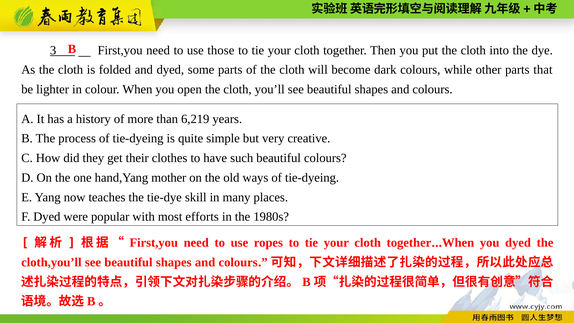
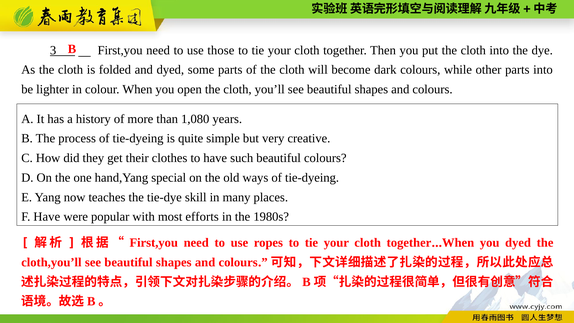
parts that: that -> into
6,219: 6,219 -> 1,080
mother: mother -> special
F Dyed: Dyed -> Have
